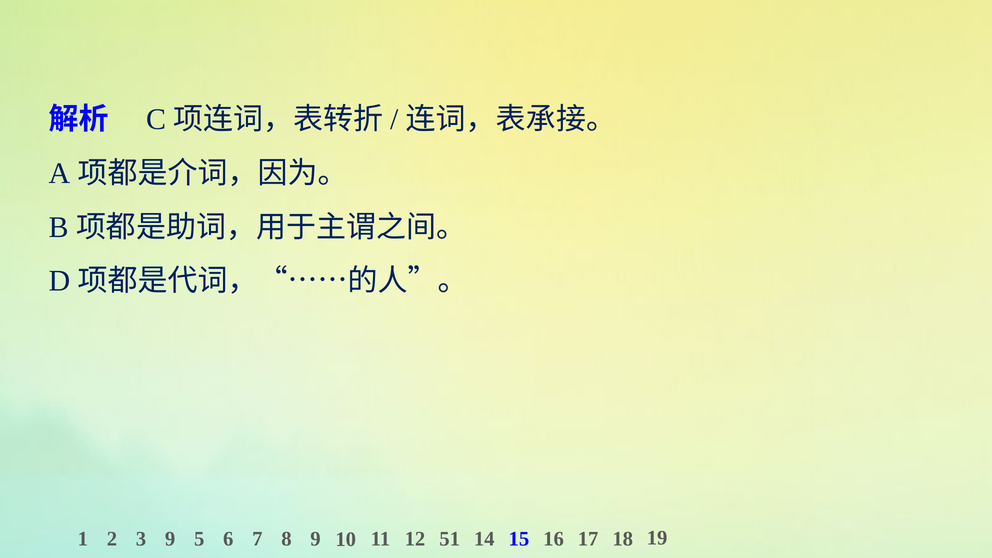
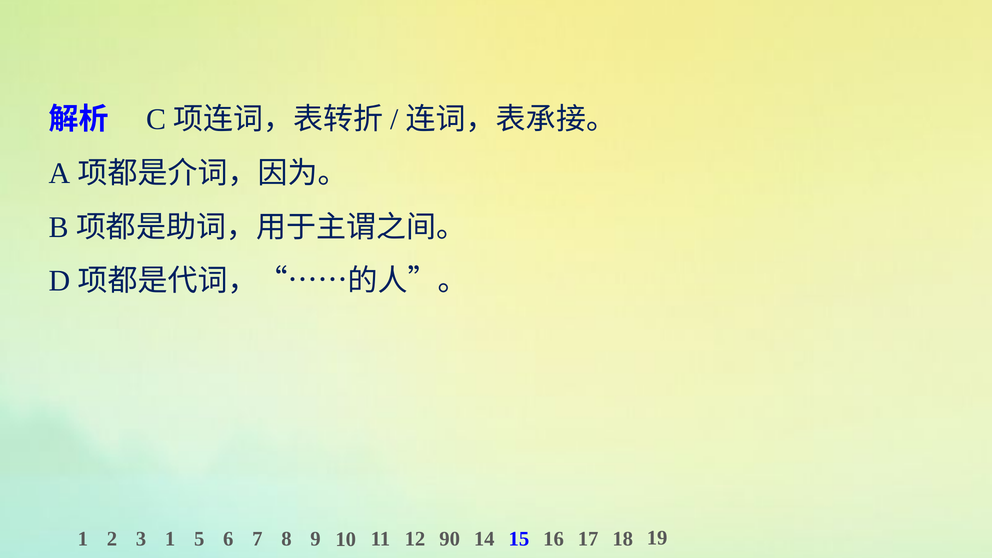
3 9: 9 -> 1
51: 51 -> 90
